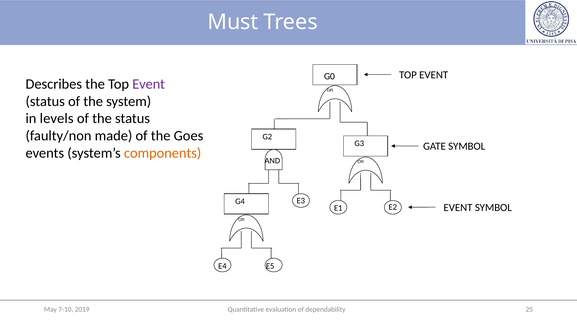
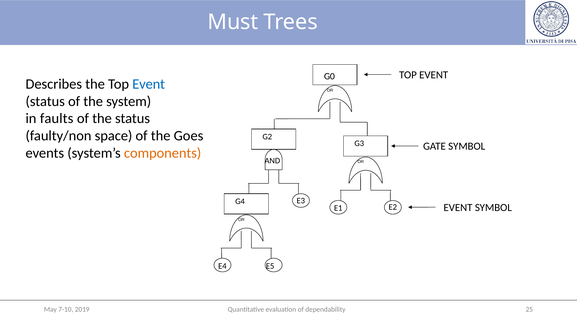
Event at (149, 84) colour: purple -> blue
levels: levels -> faults
made: made -> space
